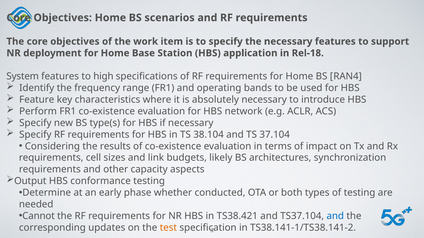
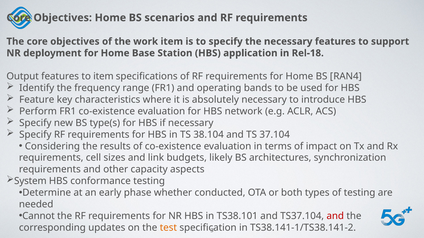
System: System -> Output
to high: high -> item
Output: Output -> System
TS38.421: TS38.421 -> TS38.101
and at (335, 216) colour: blue -> red
